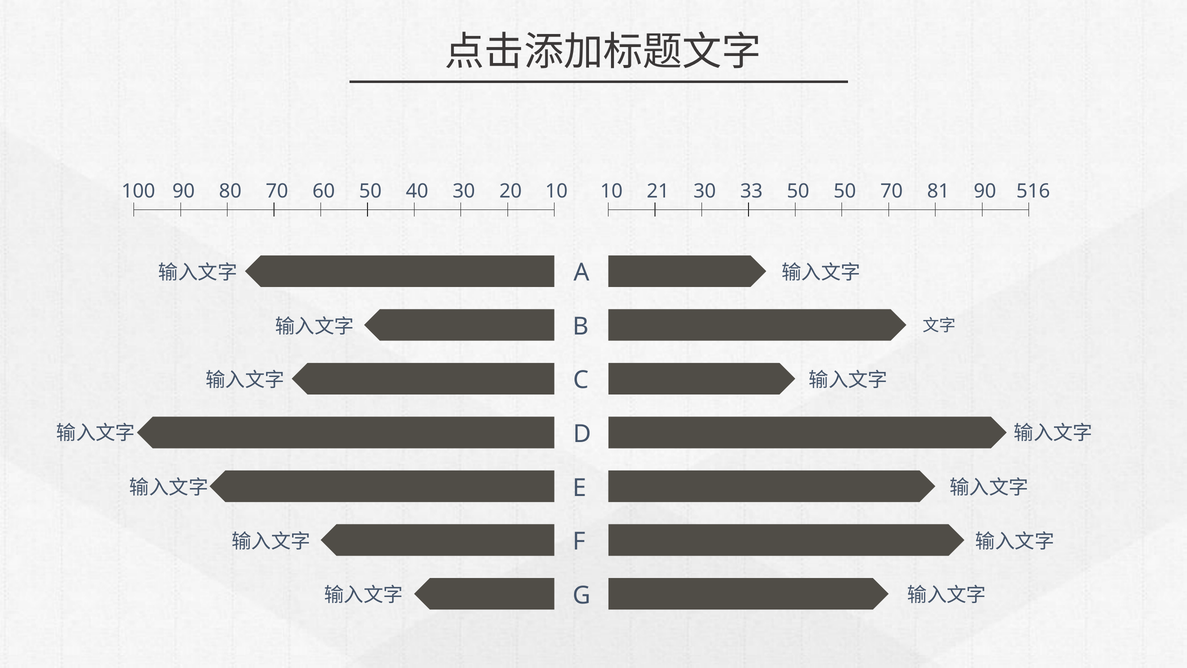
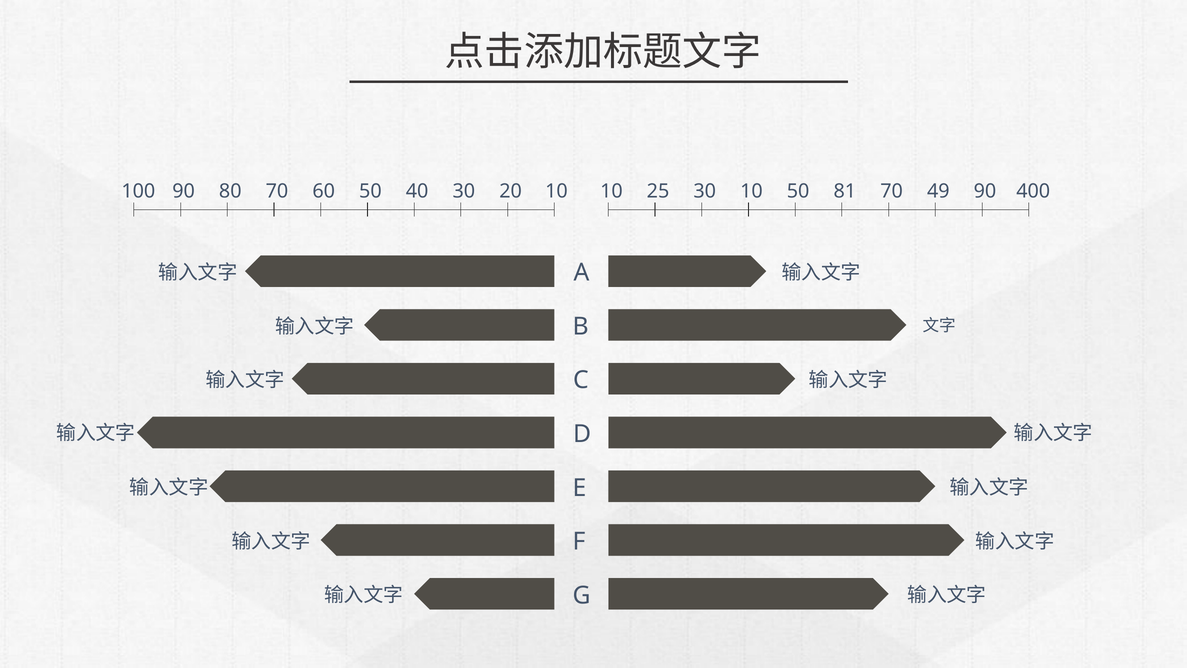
21: 21 -> 25
30 33: 33 -> 10
50 50: 50 -> 81
81: 81 -> 49
516: 516 -> 400
